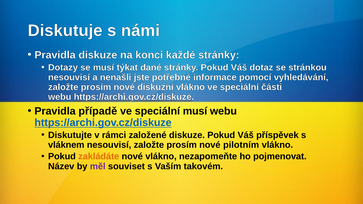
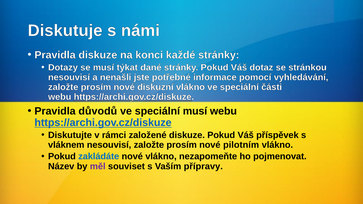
případě: případě -> důvodů
zakládáte colour: orange -> blue
takovém: takovém -> přípravy
